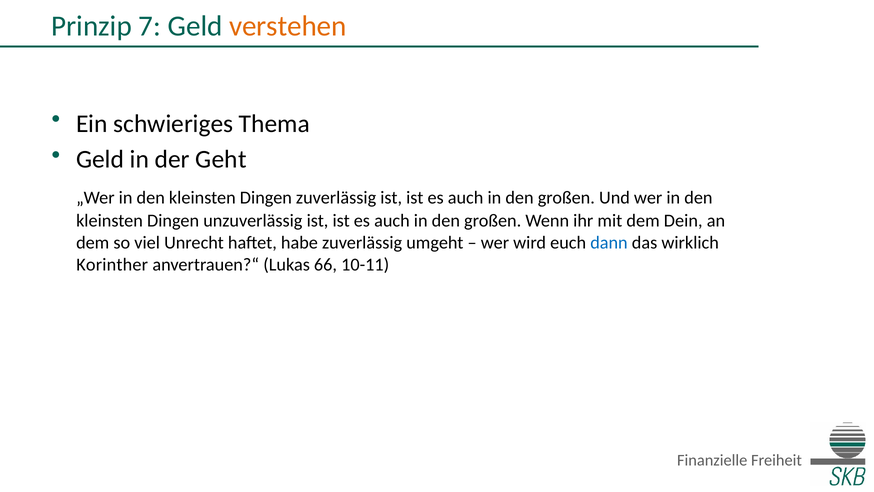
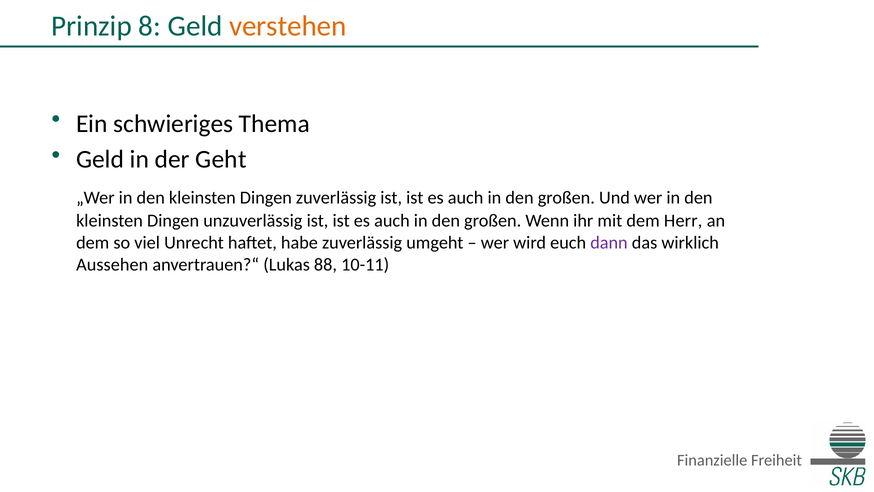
7: 7 -> 8
Dein: Dein -> Herr
dann colour: blue -> purple
Korinther: Korinther -> Aussehen
66: 66 -> 88
